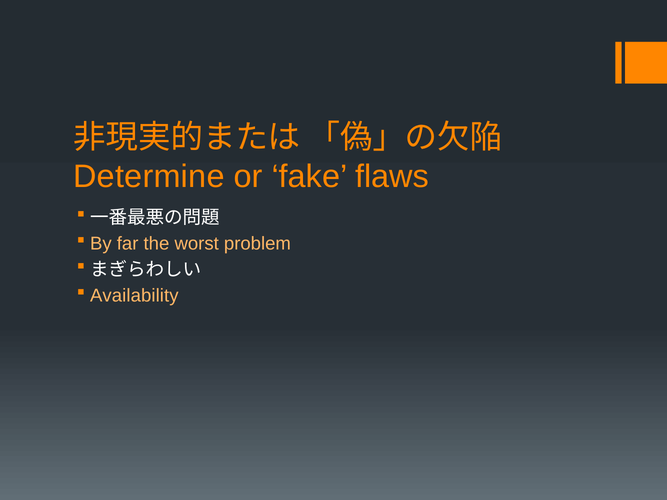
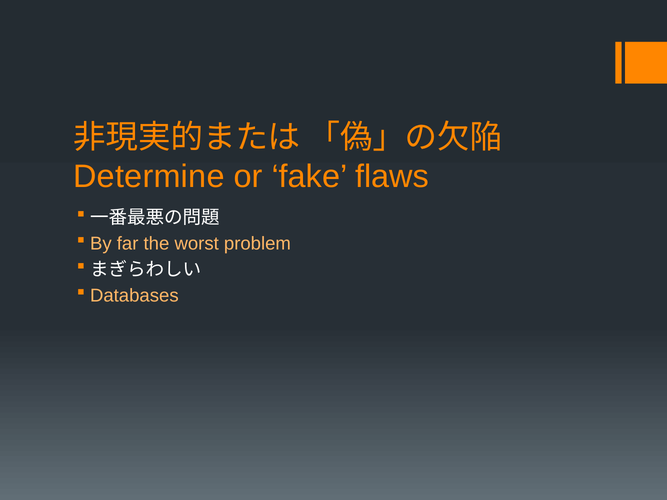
Availability: Availability -> Databases
